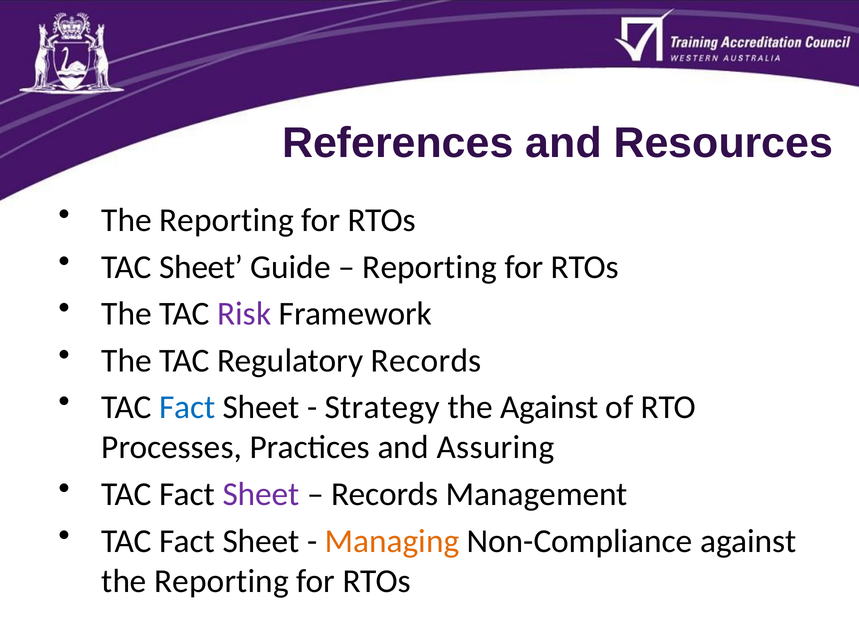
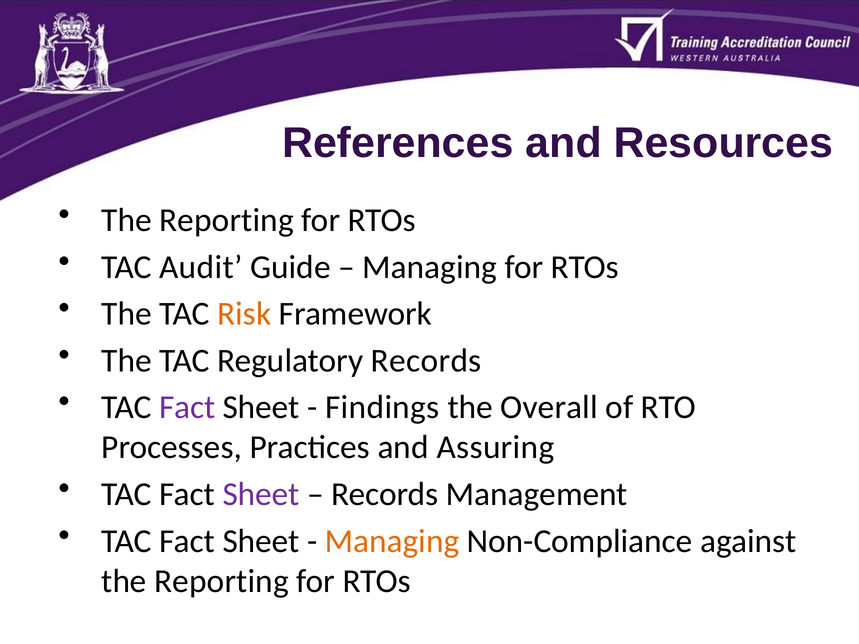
TAC Sheet: Sheet -> Audit
Reporting at (430, 267): Reporting -> Managing
Risk colour: purple -> orange
Fact at (187, 408) colour: blue -> purple
Strategy: Strategy -> Findings
the Against: Against -> Overall
